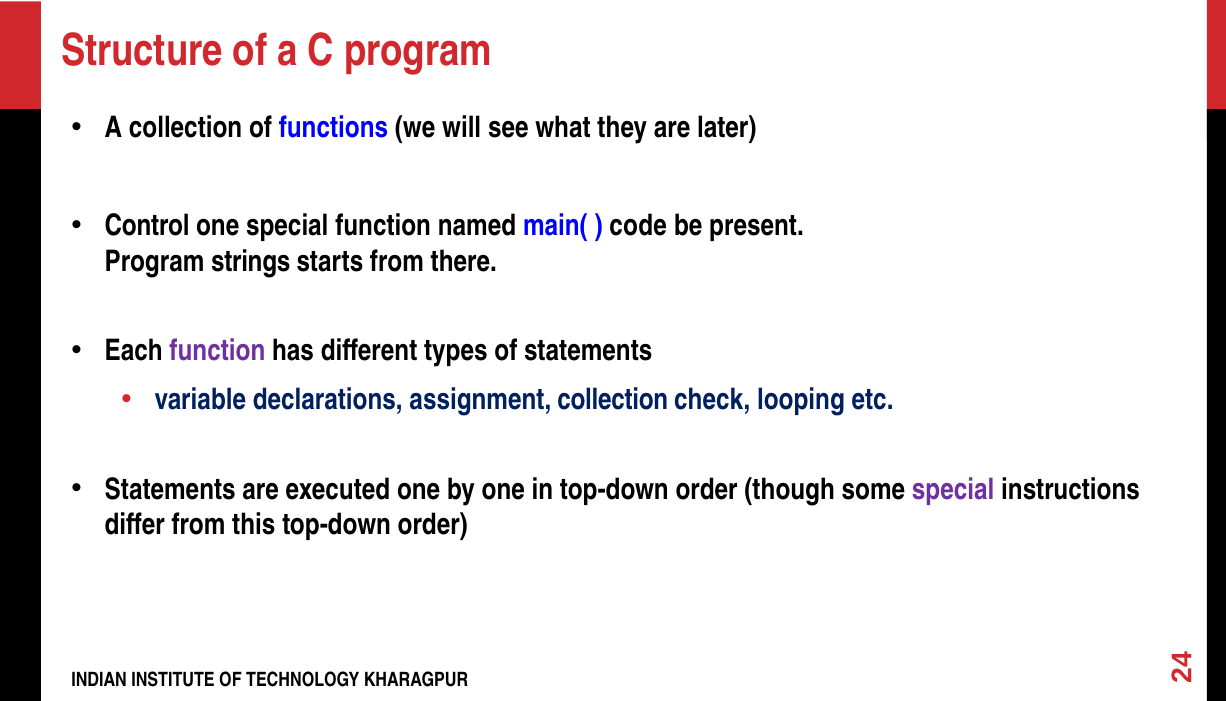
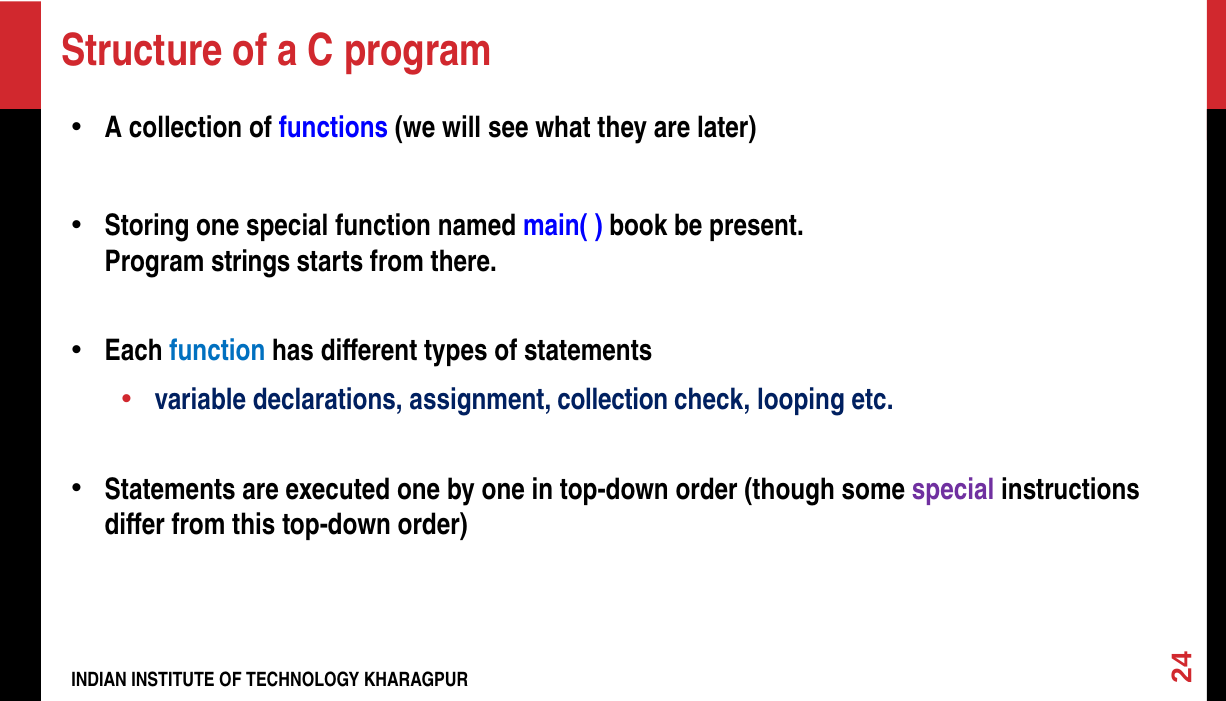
Control: Control -> Storing
code: code -> book
function at (217, 351) colour: purple -> blue
